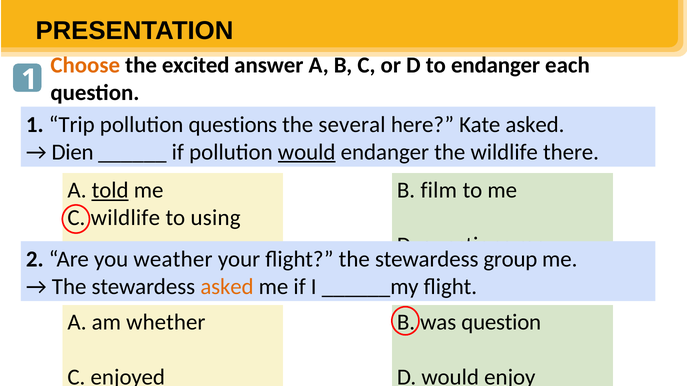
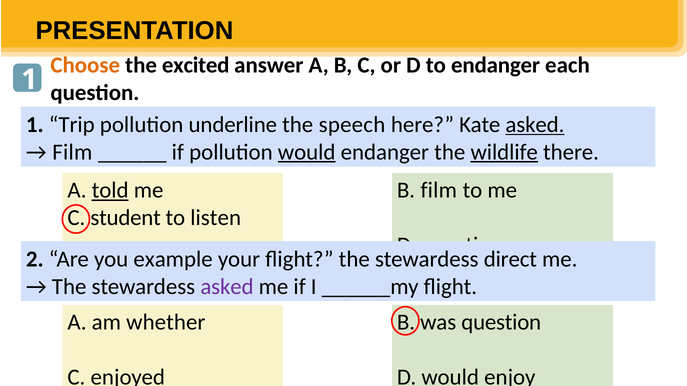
pollution questions: questions -> underline
several: several -> speech
asked at (535, 125) underline: none -> present
Dien at (73, 152): Dien -> Film
wildlife at (504, 152) underline: none -> present
C wildlife: wildlife -> student
using: using -> listen
weather: weather -> example
group: group -> direct
asked at (227, 287) colour: orange -> purple
